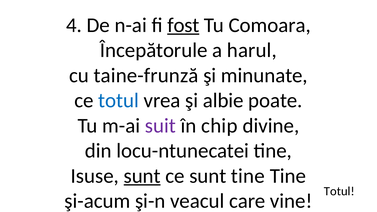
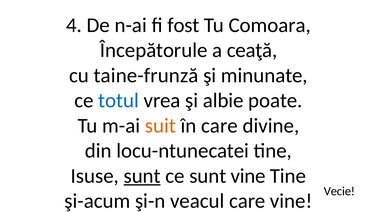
fost underline: present -> none
harul: harul -> ceaţă
suit colour: purple -> orange
în chip: chip -> care
sunt tine: tine -> vine
Totul at (339, 191): Totul -> Vecie
